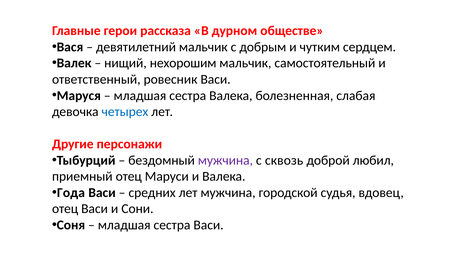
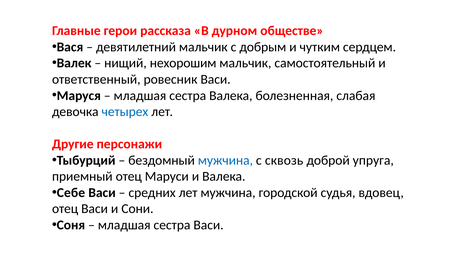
мужчина at (225, 161) colour: purple -> blue
любил: любил -> упруга
Года: Года -> Себе
